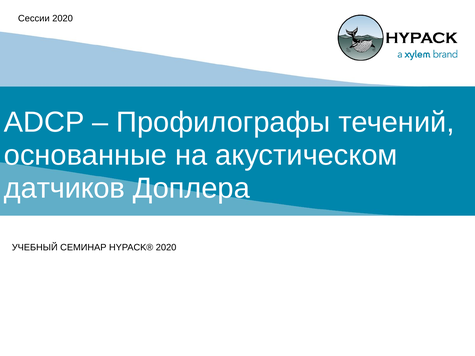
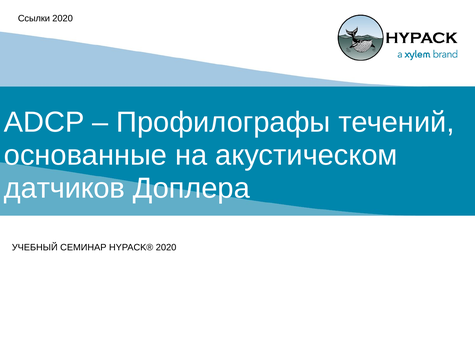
Сессии: Сессии -> Ссылки
